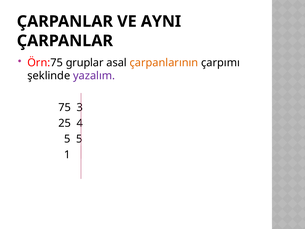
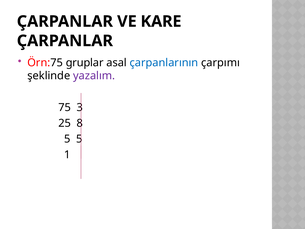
AYNI: AYNI -> KARE
çarpanlarının colour: orange -> blue
4: 4 -> 8
